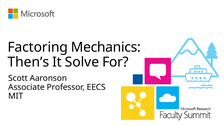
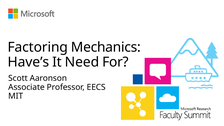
Then’s: Then’s -> Have’s
Solve: Solve -> Need
